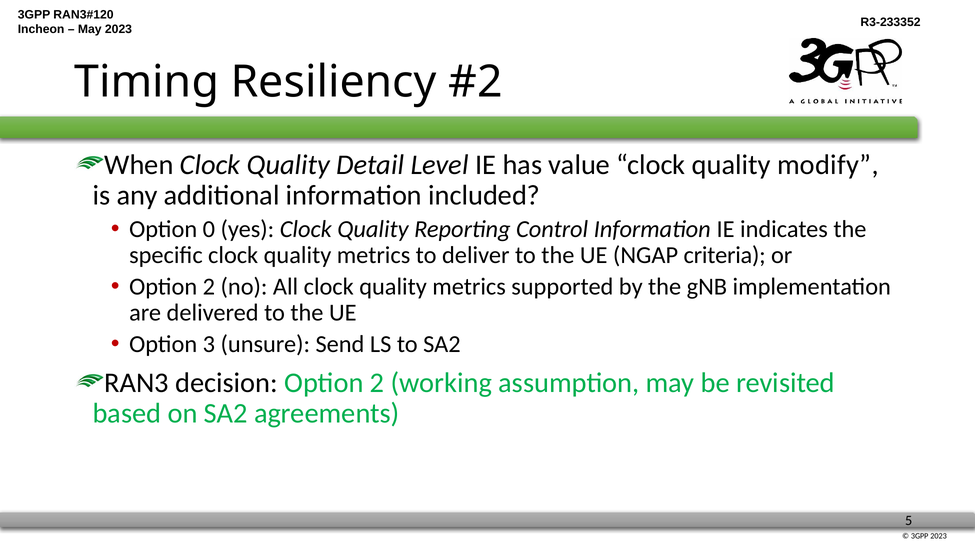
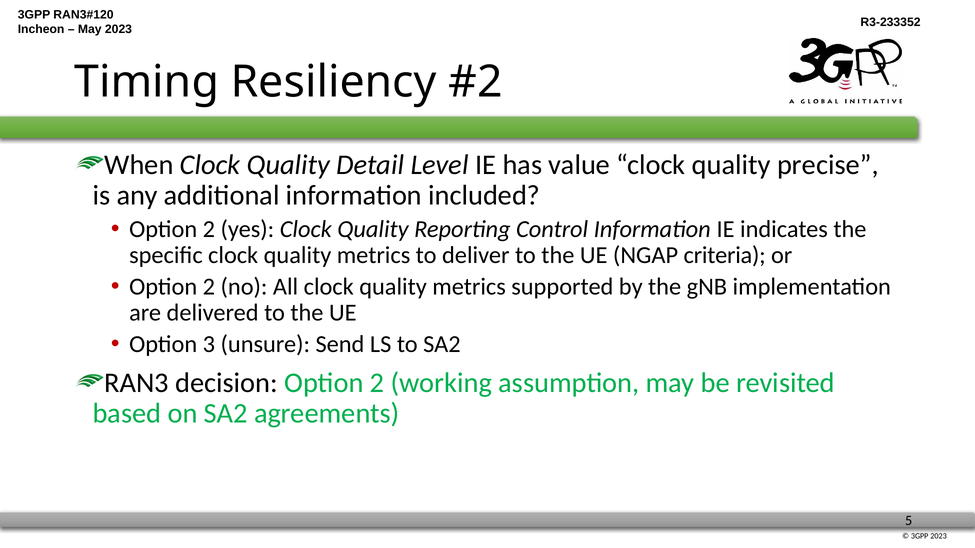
modify: modify -> precise
0 at (209, 229): 0 -> 2
